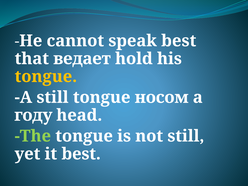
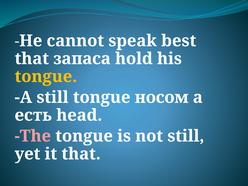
ведает: ведает -> запаса
году: году -> есть
The colour: light green -> pink
it best: best -> that
